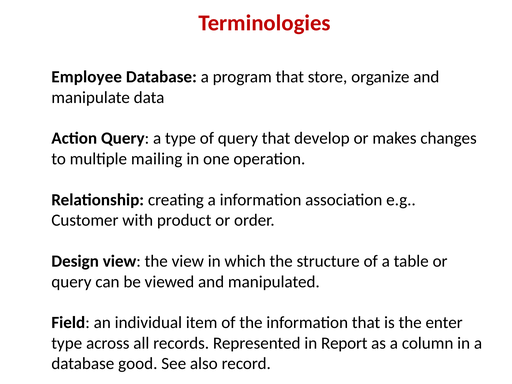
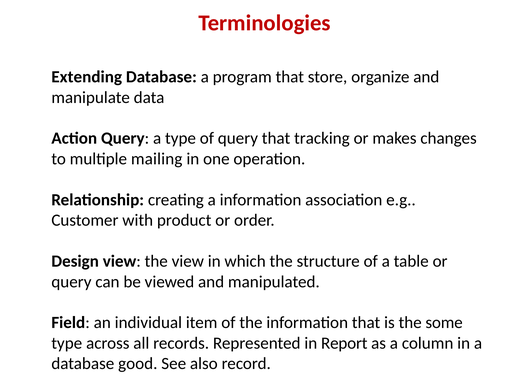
Employee: Employee -> Extending
develop: develop -> tracking
enter: enter -> some
